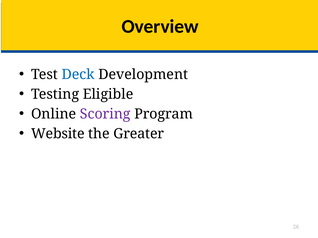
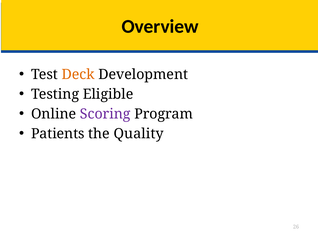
Deck colour: blue -> orange
Website: Website -> Patients
Greater: Greater -> Quality
